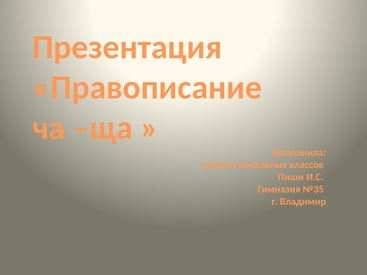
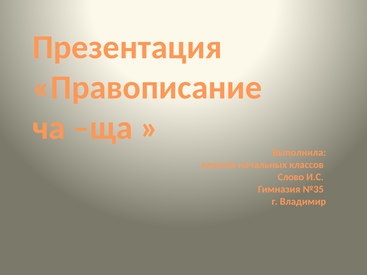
Пиши: Пиши -> Слово
